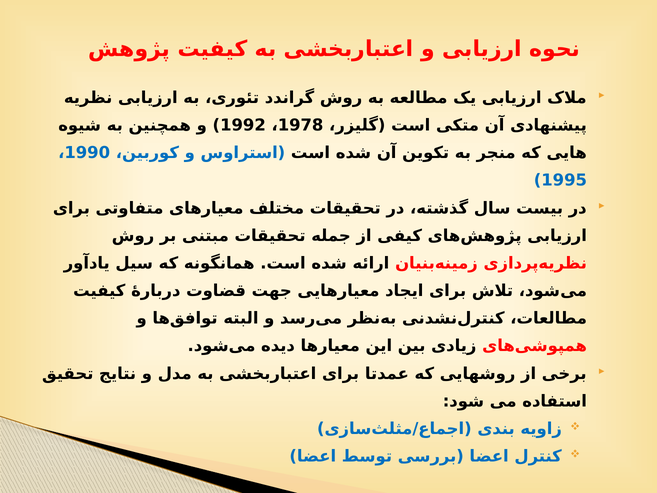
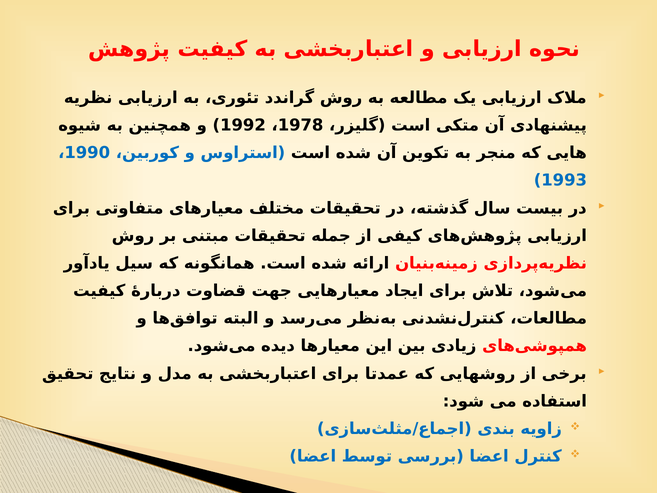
1995: 1995 -> 1993
